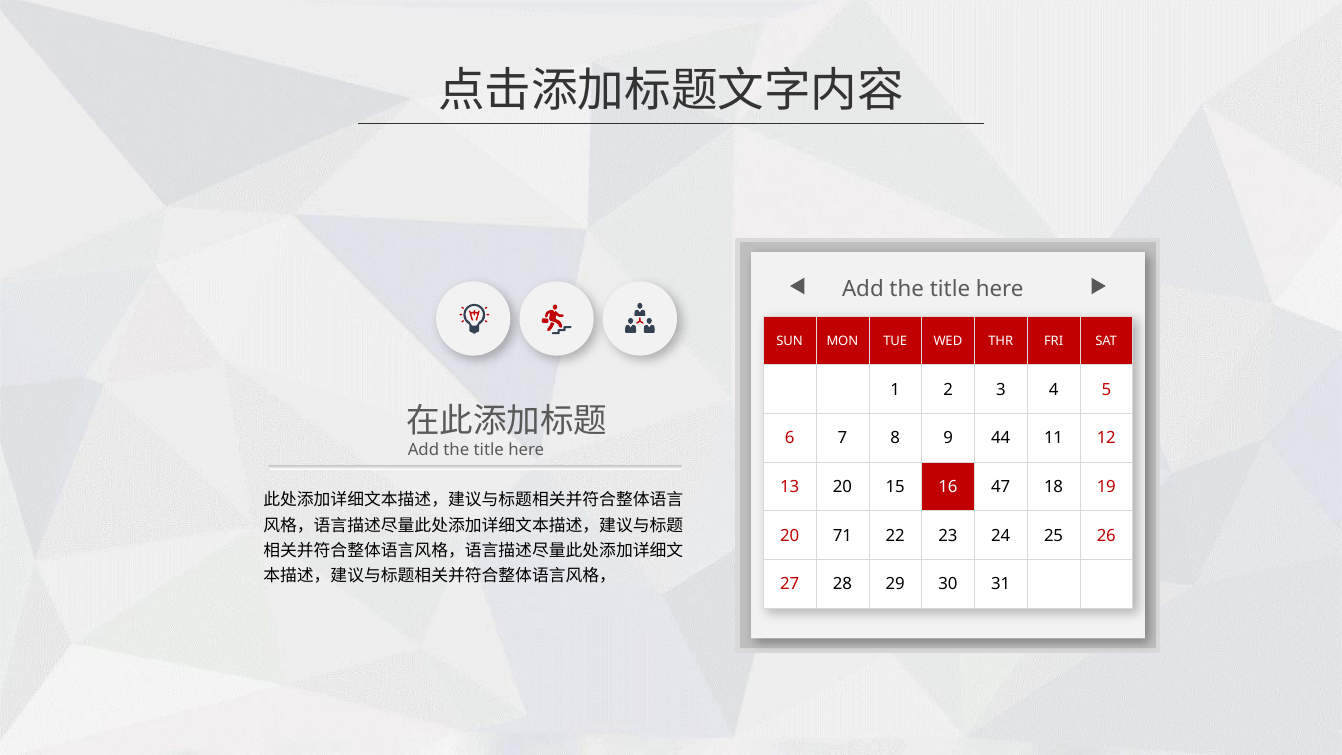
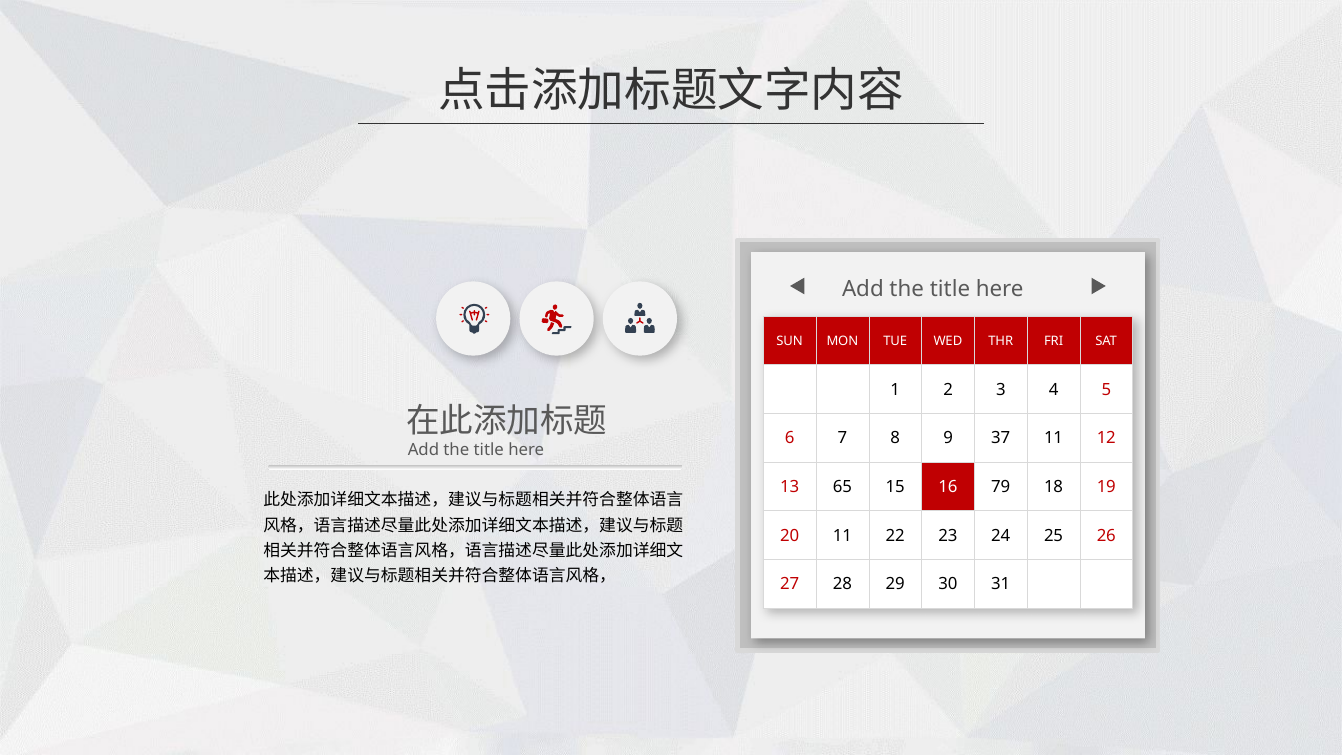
44: 44 -> 37
13 20: 20 -> 65
47: 47 -> 79
20 71: 71 -> 11
